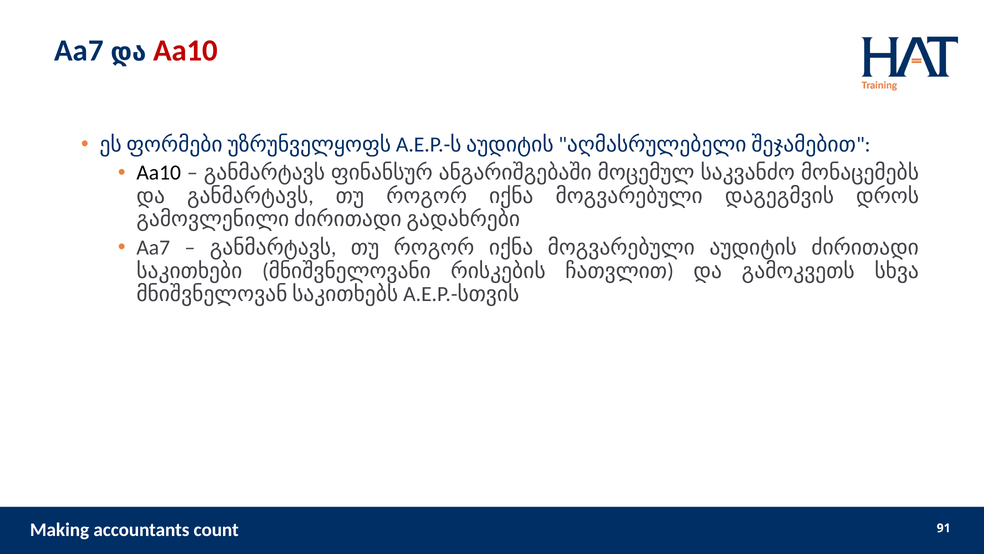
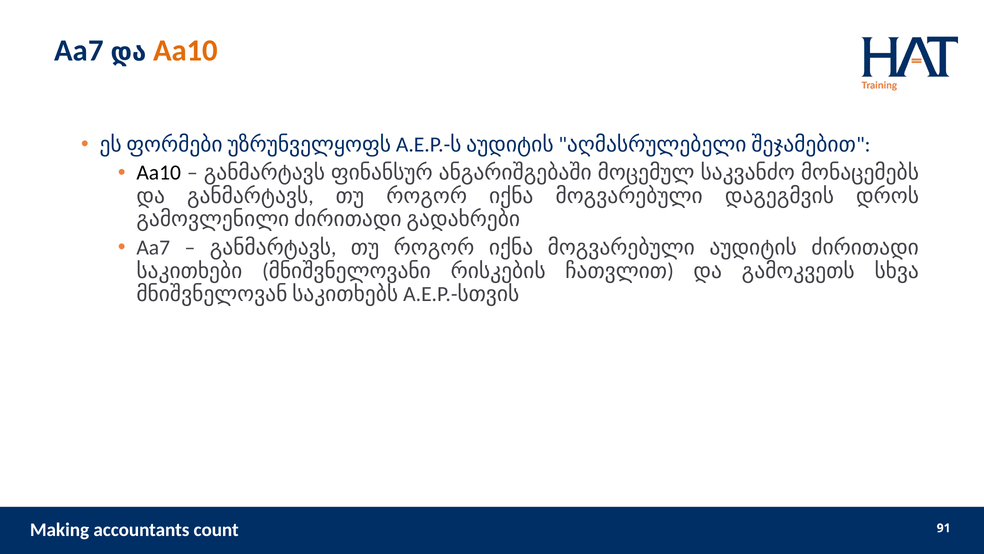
Aa10 at (186, 51) colour: red -> orange
